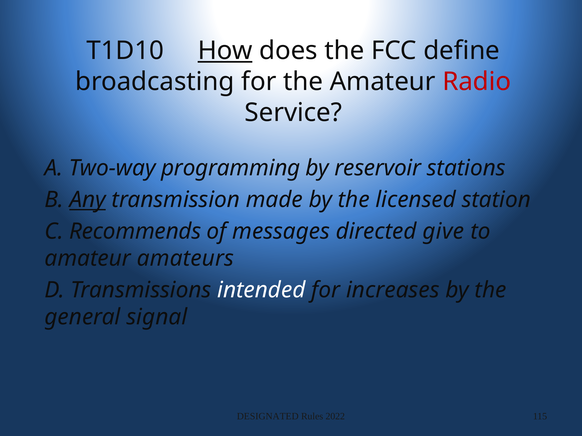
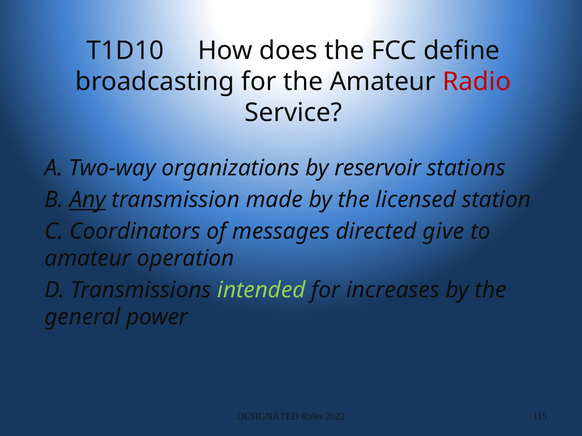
How underline: present -> none
programming: programming -> organizations
Recommends: Recommends -> Coordinators
amateurs: amateurs -> operation
intended colour: white -> light green
signal: signal -> power
